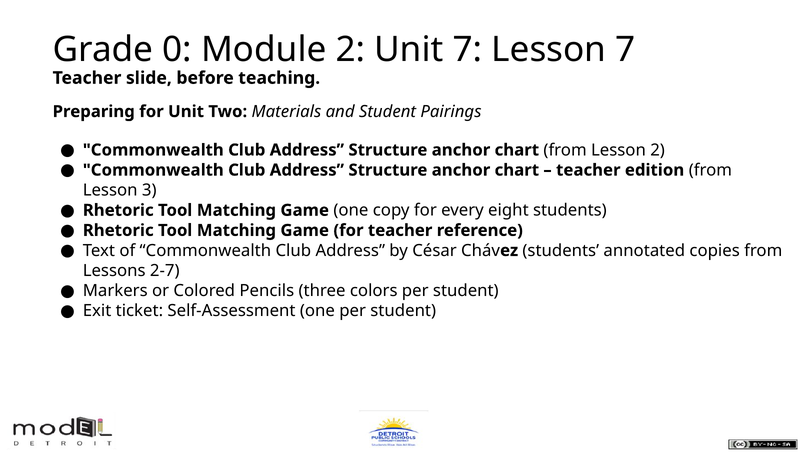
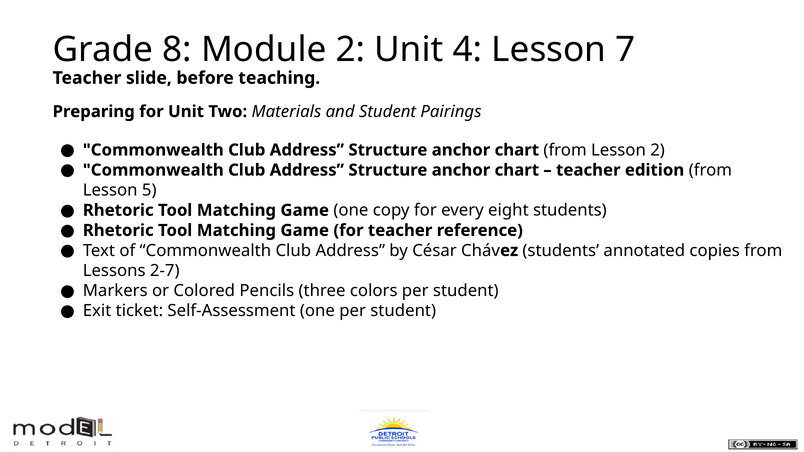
0: 0 -> 8
Unit 7: 7 -> 4
3: 3 -> 5
